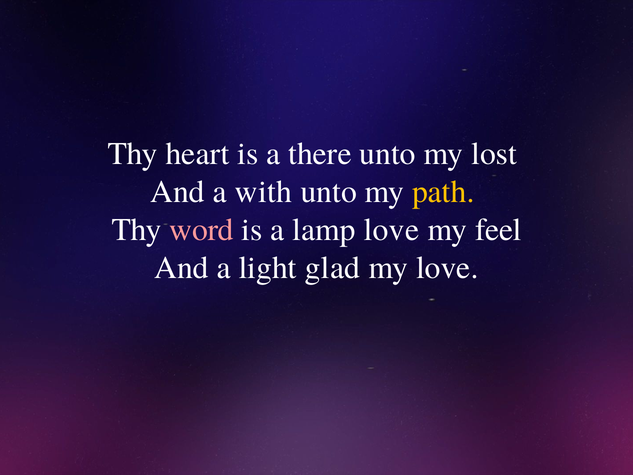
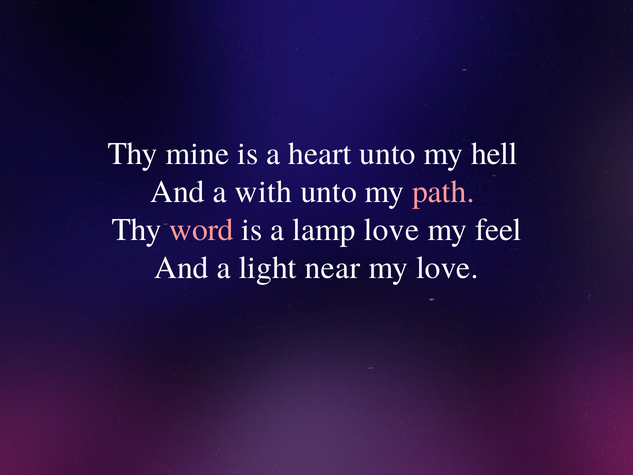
heart: heart -> mine
there: there -> heart
lost: lost -> hell
path colour: yellow -> pink
glad: glad -> near
